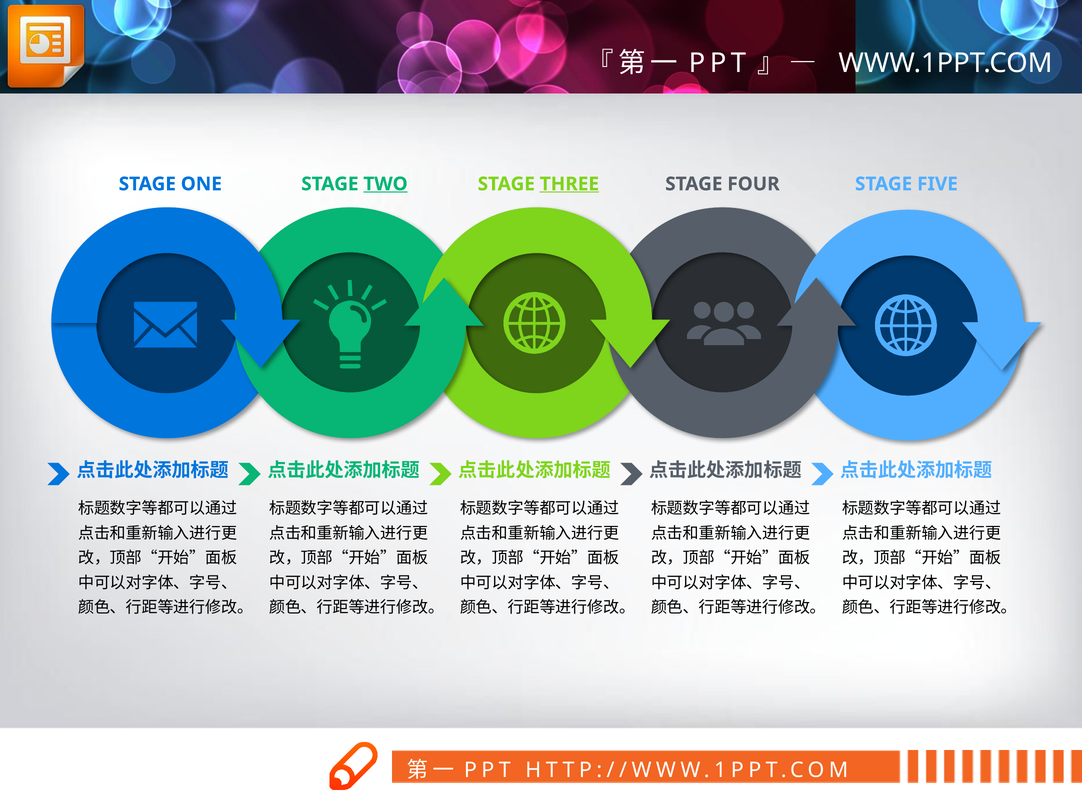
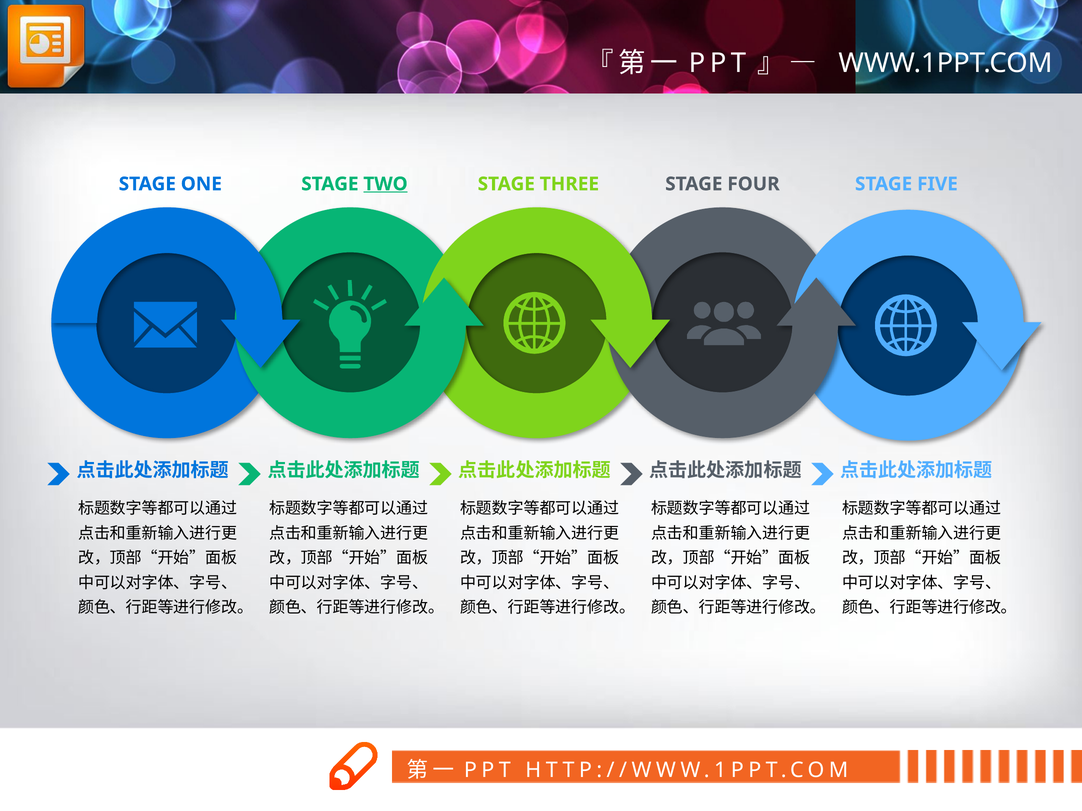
THREE underline: present -> none
